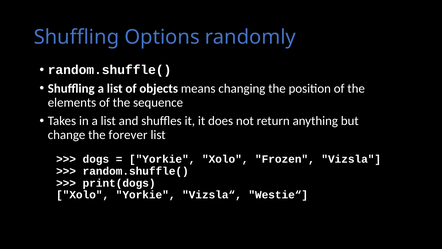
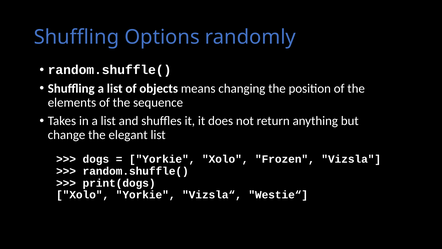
forever: forever -> elegant
